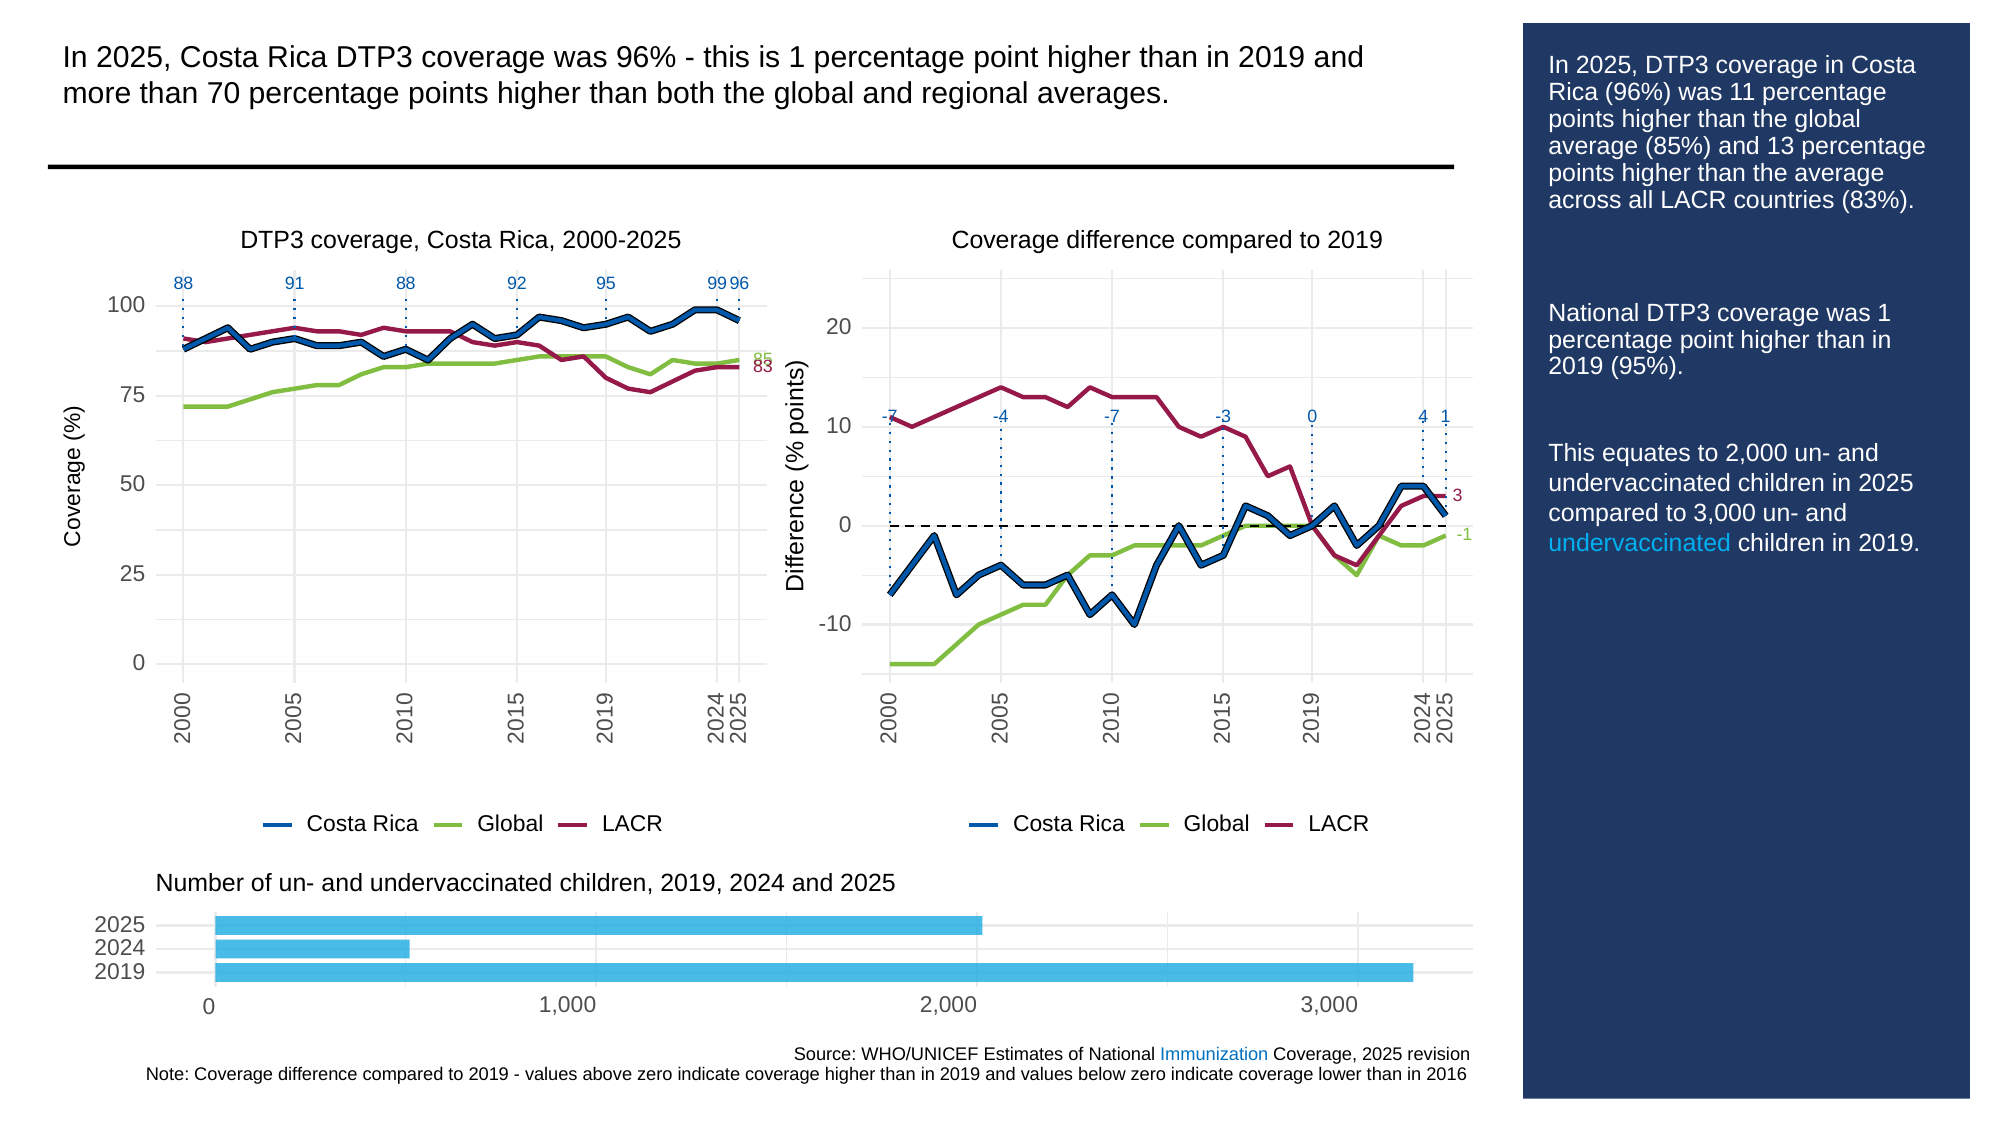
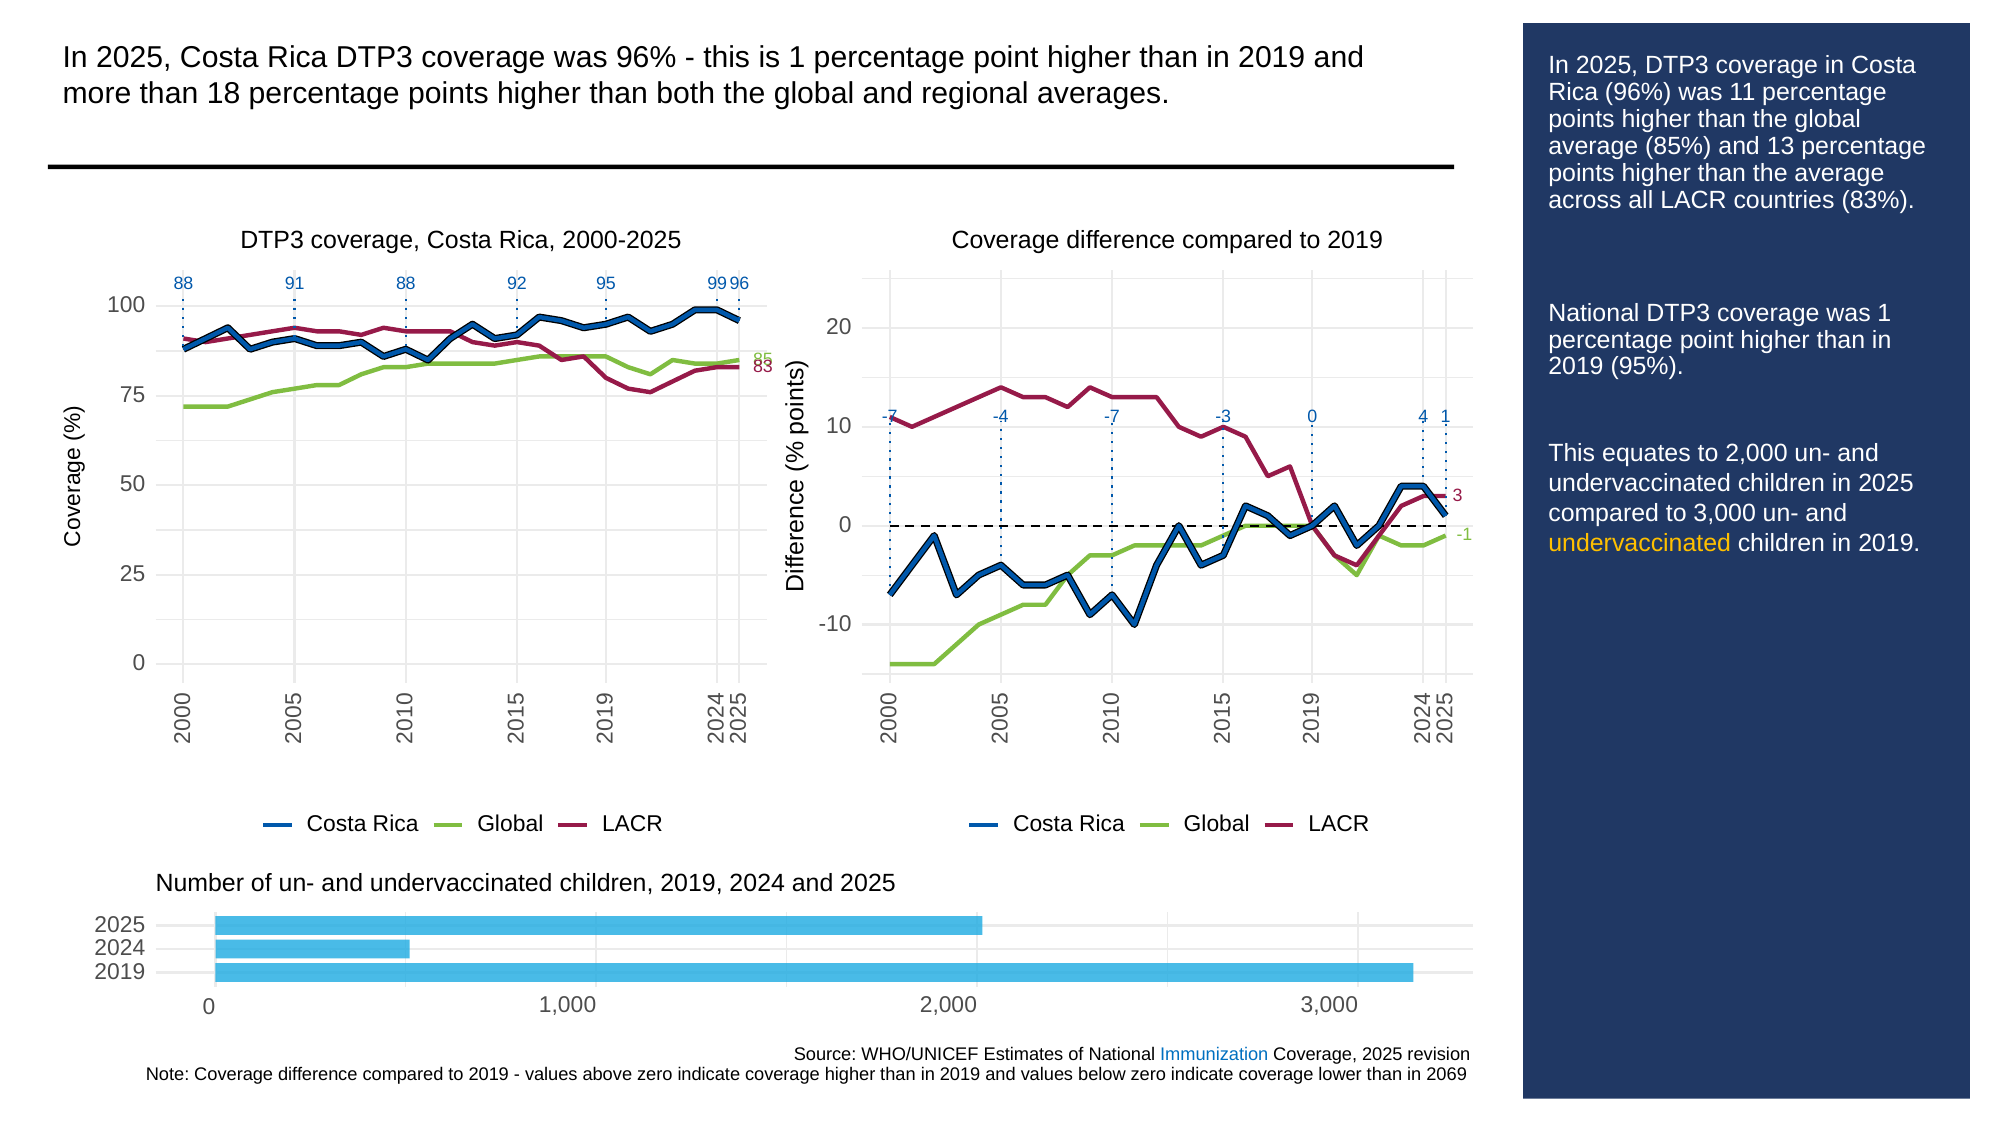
70: 70 -> 18
undervaccinated at (1640, 543) colour: light blue -> yellow
2016: 2016 -> 2069
